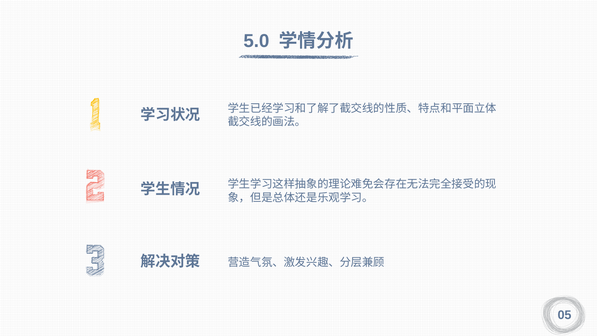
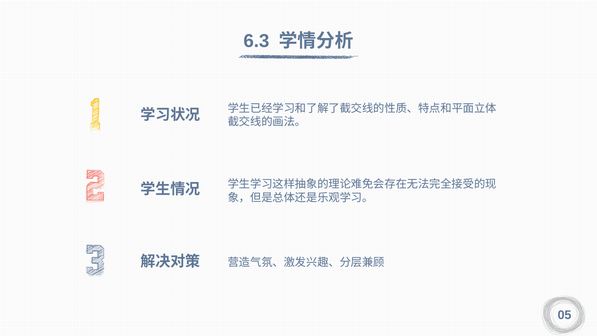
5.0: 5.0 -> 6.3
